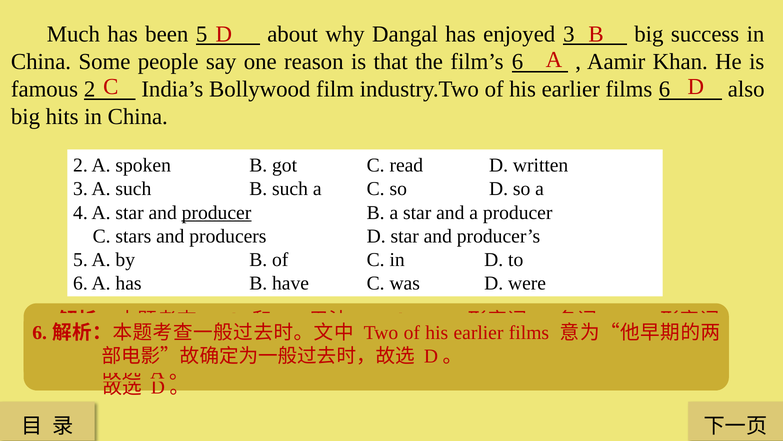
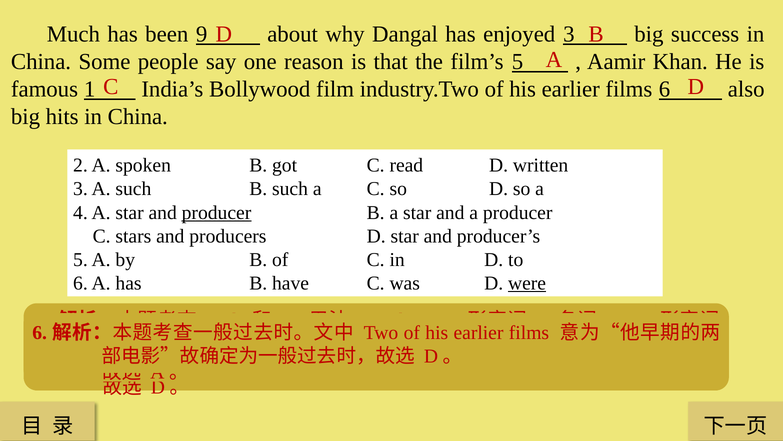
been 5: 5 -> 9
film’s 6: 6 -> 5
famous 2: 2 -> 1
were underline: none -> present
